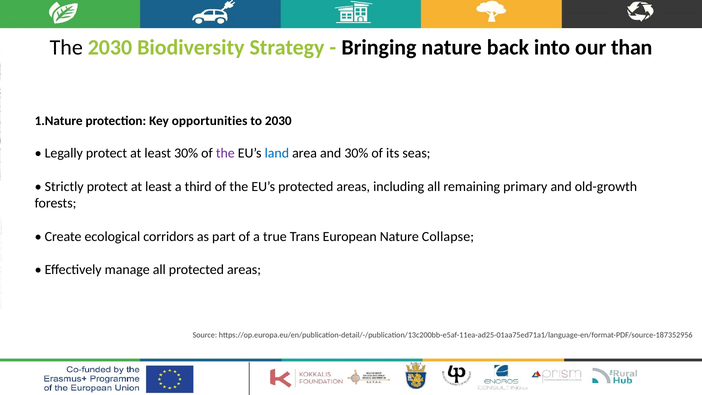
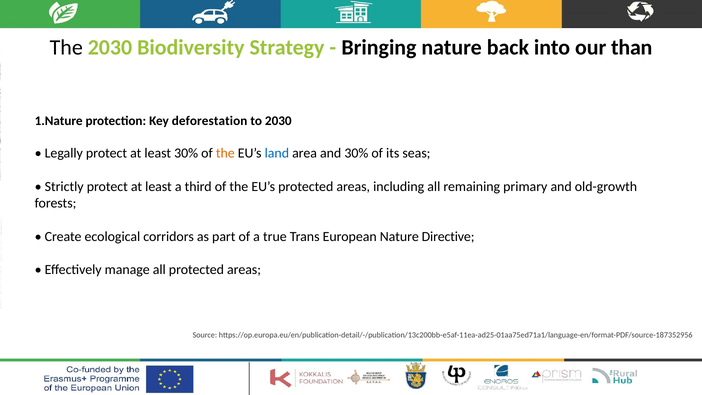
opportunities: opportunities -> deforestation
the at (225, 153) colour: purple -> orange
Collapse: Collapse -> Directive
